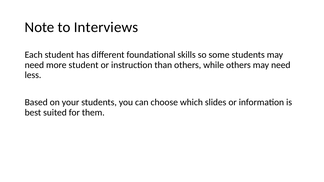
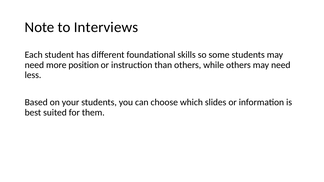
more student: student -> position
